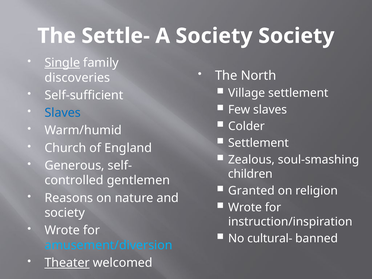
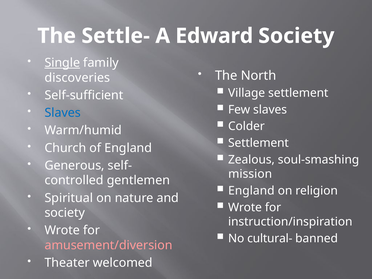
A Society: Society -> Edward
children: children -> mission
Granted at (251, 191): Granted -> England
Reasons: Reasons -> Spiritual
amusement/diversion colour: light blue -> pink
Theater underline: present -> none
